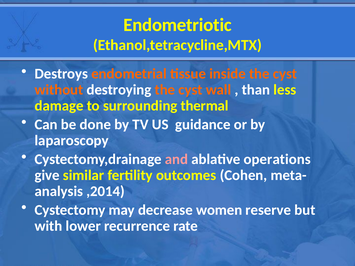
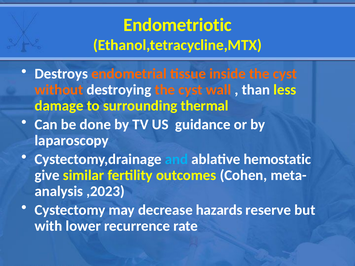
and colour: pink -> light blue
operations: operations -> hemostatic
,2014: ,2014 -> ,2023
women: women -> hazards
